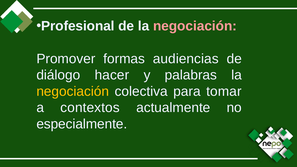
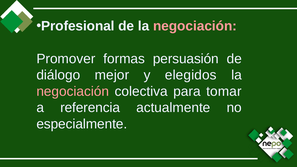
audiencias: audiencias -> persuasión
hacer: hacer -> mejor
palabras: palabras -> elegidos
negociación at (73, 91) colour: yellow -> pink
contextos: contextos -> referencia
